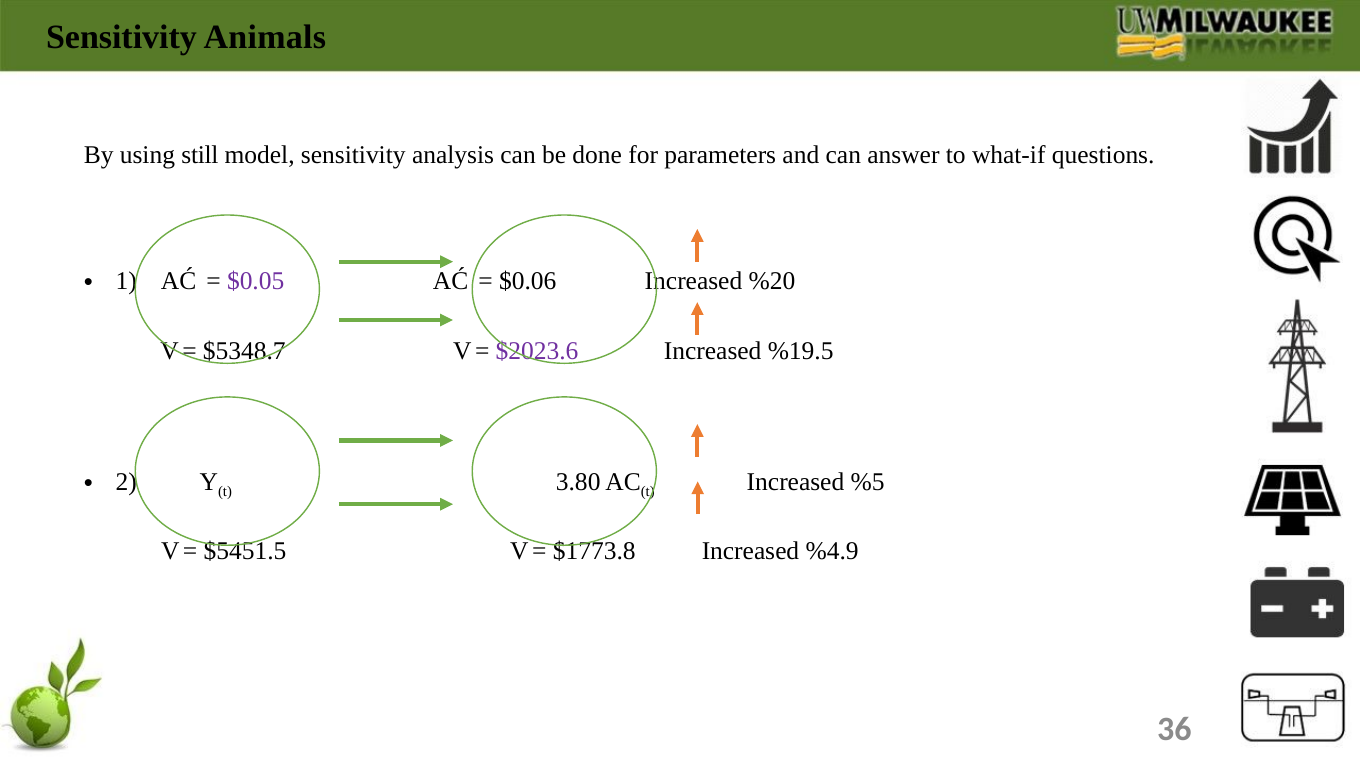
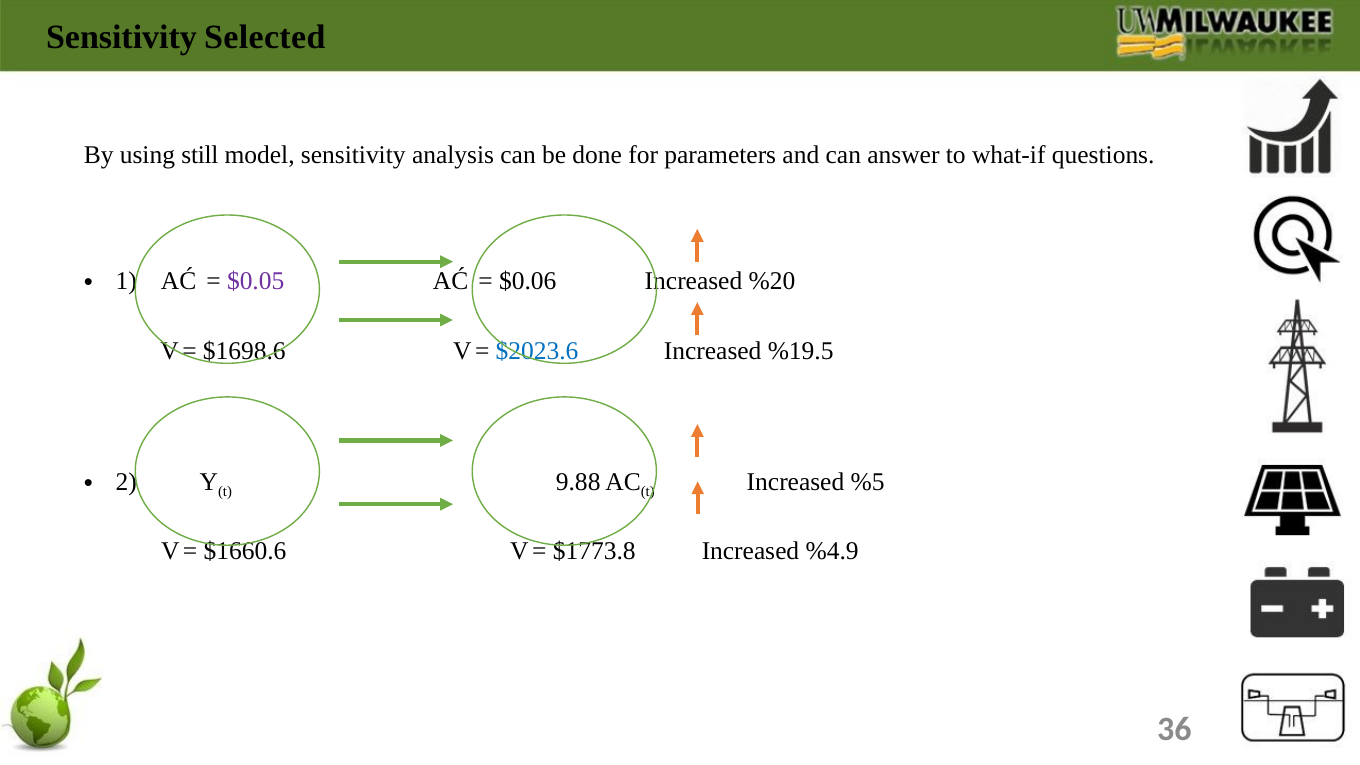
Animals: Animals -> Selected
$5348.7: $5348.7 -> $1698.6
$2023.6 colour: purple -> blue
3.80: 3.80 -> 9.88
$5451.5: $5451.5 -> $1660.6
